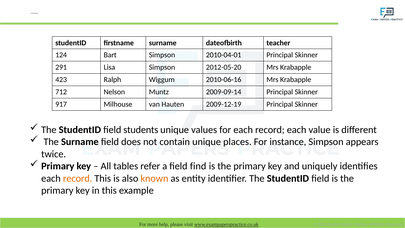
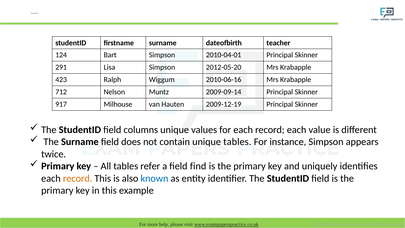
students: students -> columns
unique places: places -> tables
known colour: orange -> blue
